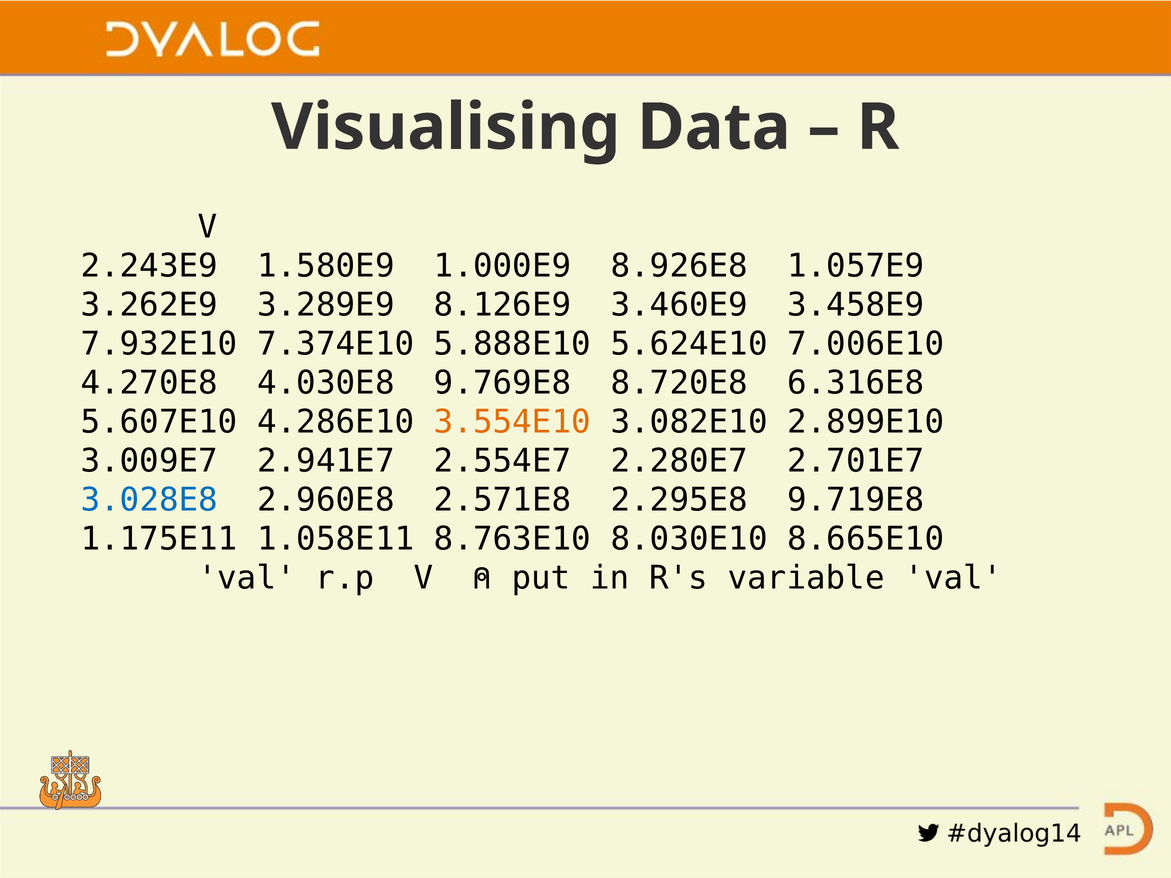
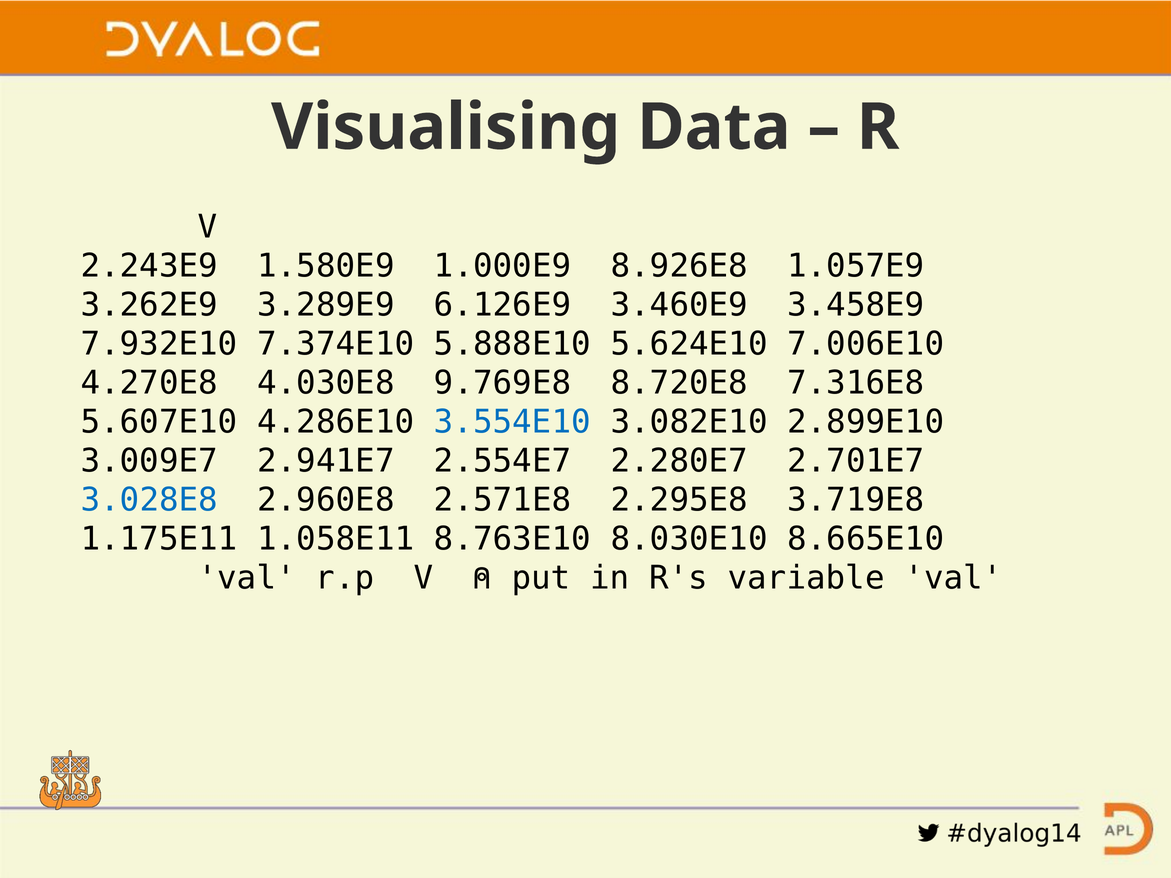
8.126E9: 8.126E9 -> 6.126E9
6.316E8: 6.316E8 -> 7.316E8
3.554E10 colour: orange -> blue
9.719E8: 9.719E8 -> 3.719E8
